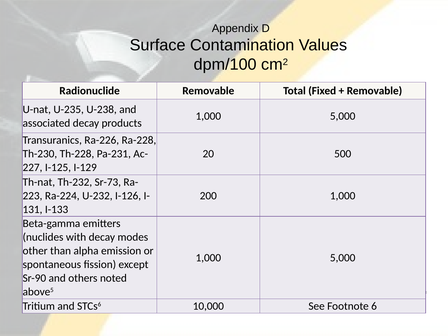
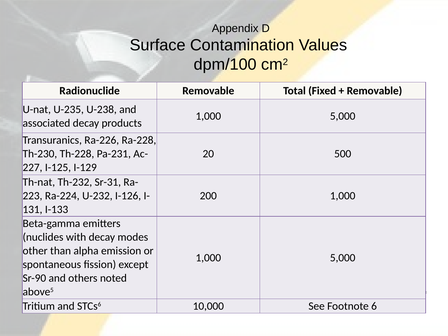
Sr-73: Sr-73 -> Sr-31
